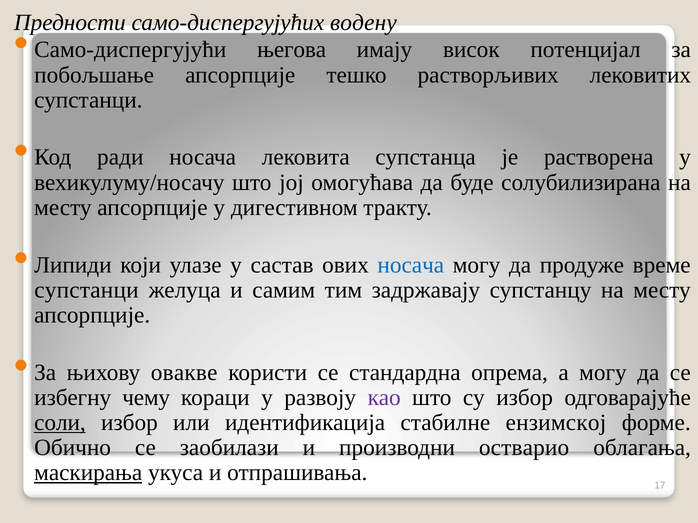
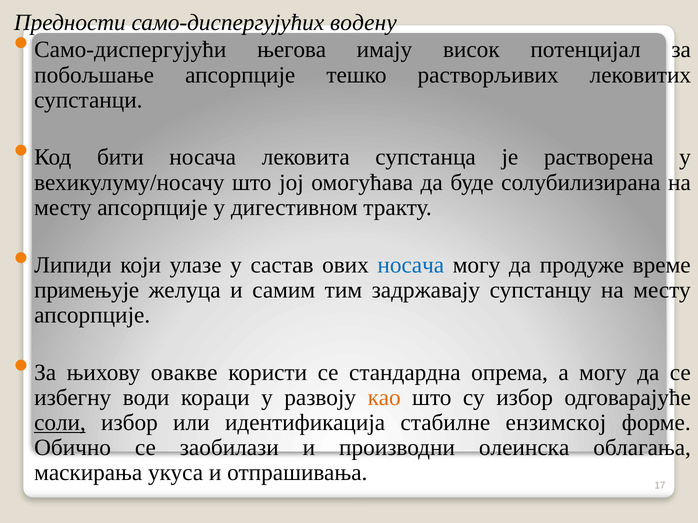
ради: ради -> бити
супстанци at (86, 290): супстанци -> примењује
чему: чему -> води
као colour: purple -> orange
остварио: остварио -> олеинска
маскирања underline: present -> none
